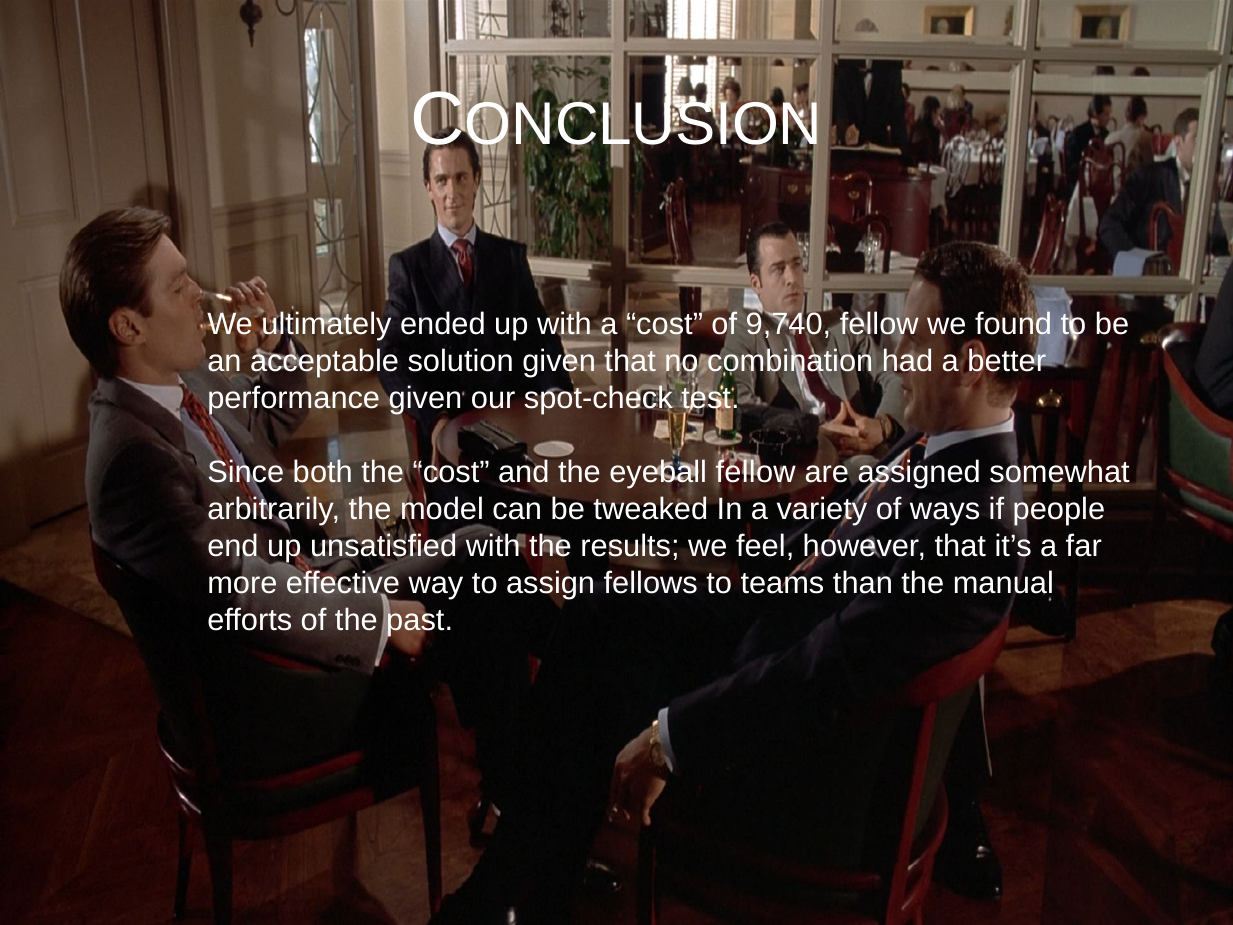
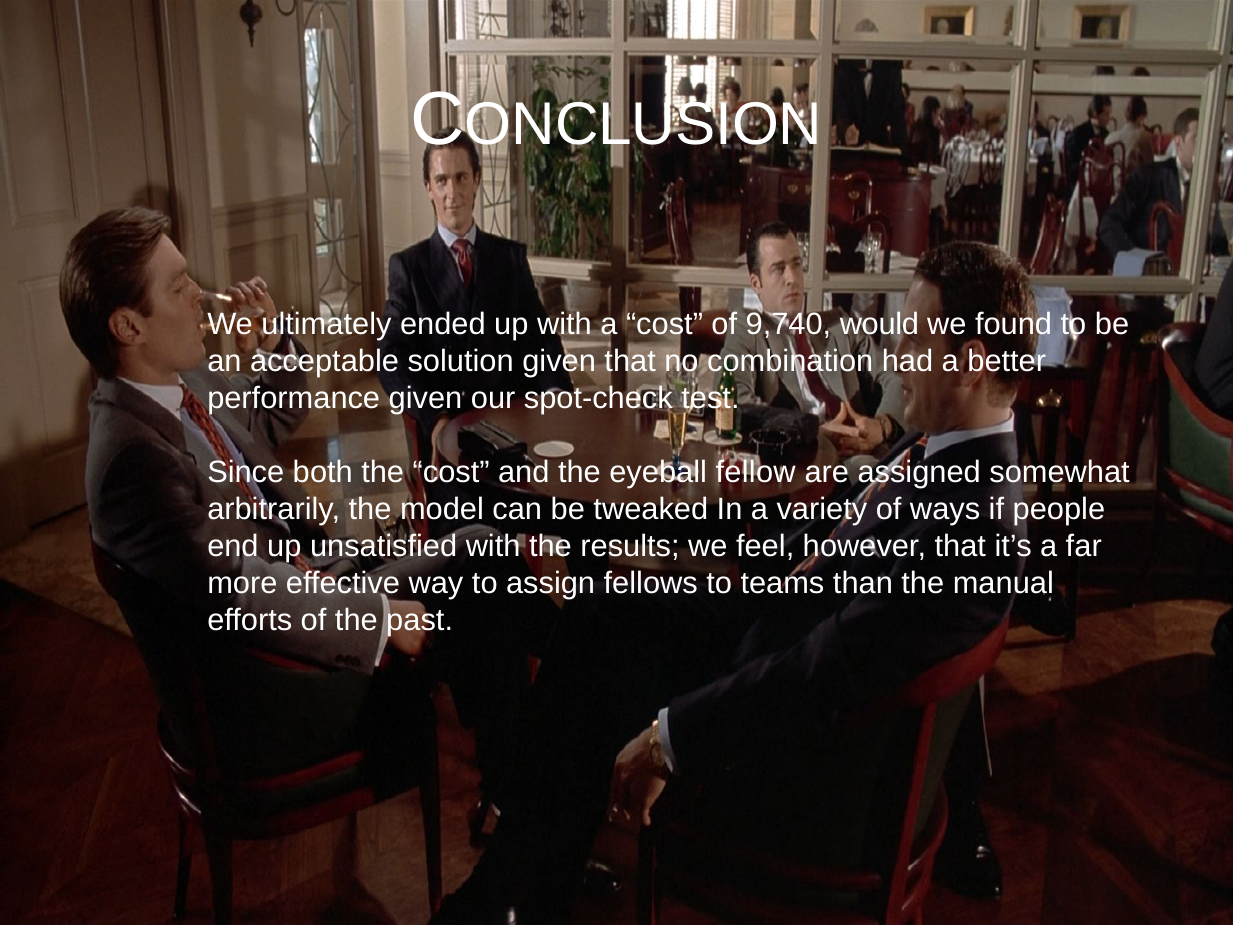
9,740 fellow: fellow -> would
